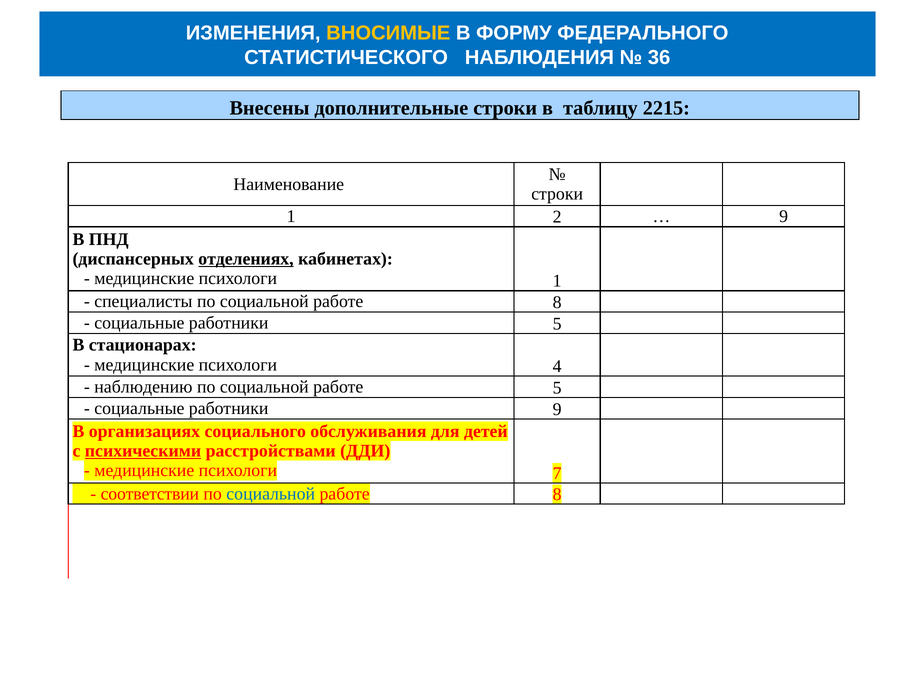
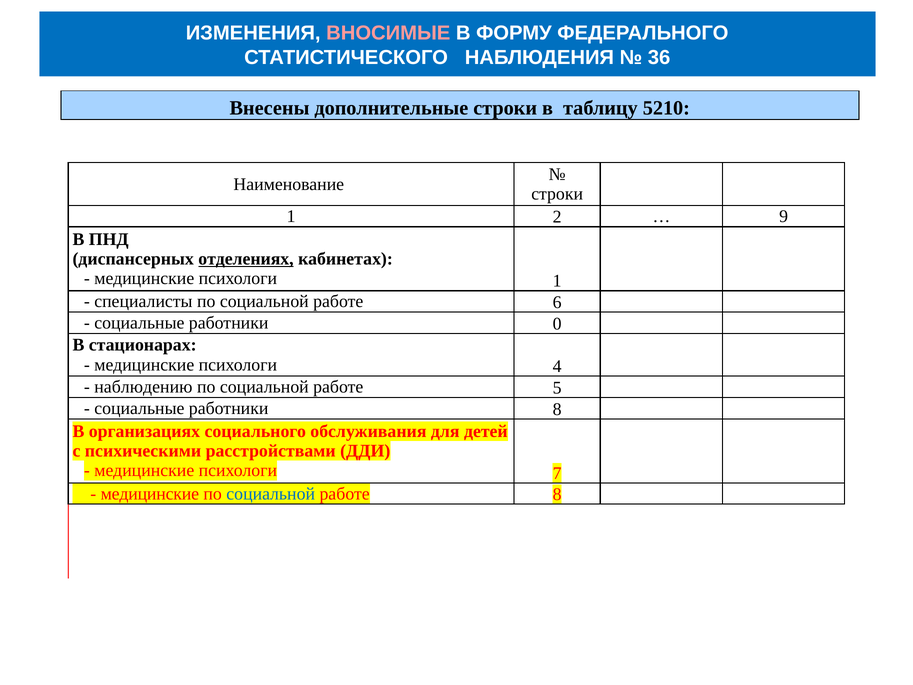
ВНОСИМЫЕ colour: yellow -> pink
2215: 2215 -> 5210
8 at (557, 302): 8 -> 6
работники 5: 5 -> 0
работники 9: 9 -> 8
психическими underline: present -> none
соответствии at (150, 493): соответствии -> медицинские
